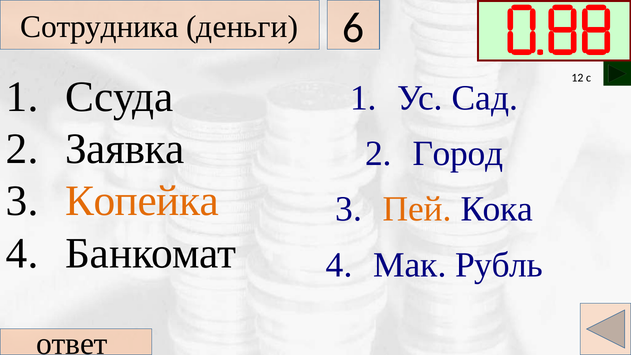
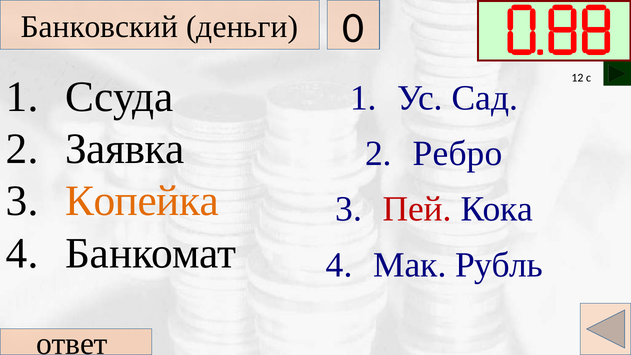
Сотрудника: Сотрудника -> Банковский
6: 6 -> 0
Город: Город -> Ребро
Пей colour: orange -> red
